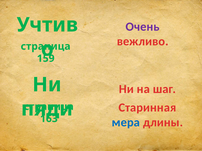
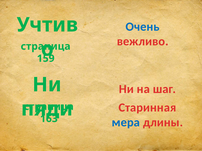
Очень colour: purple -> blue
